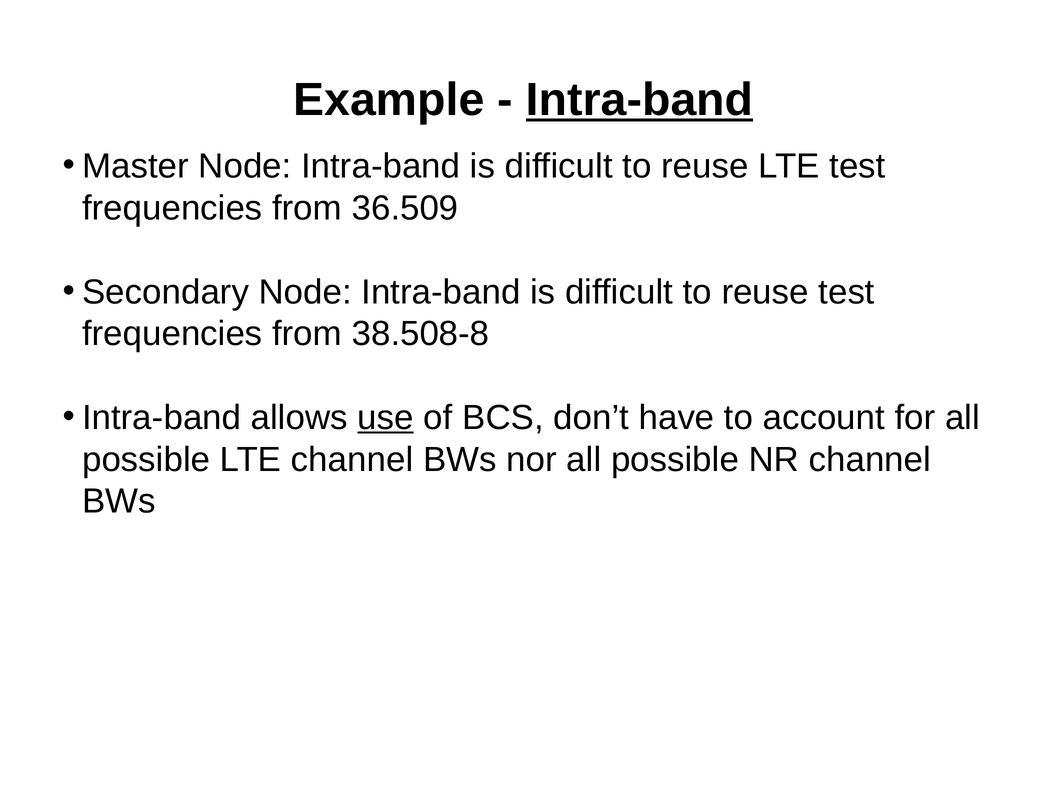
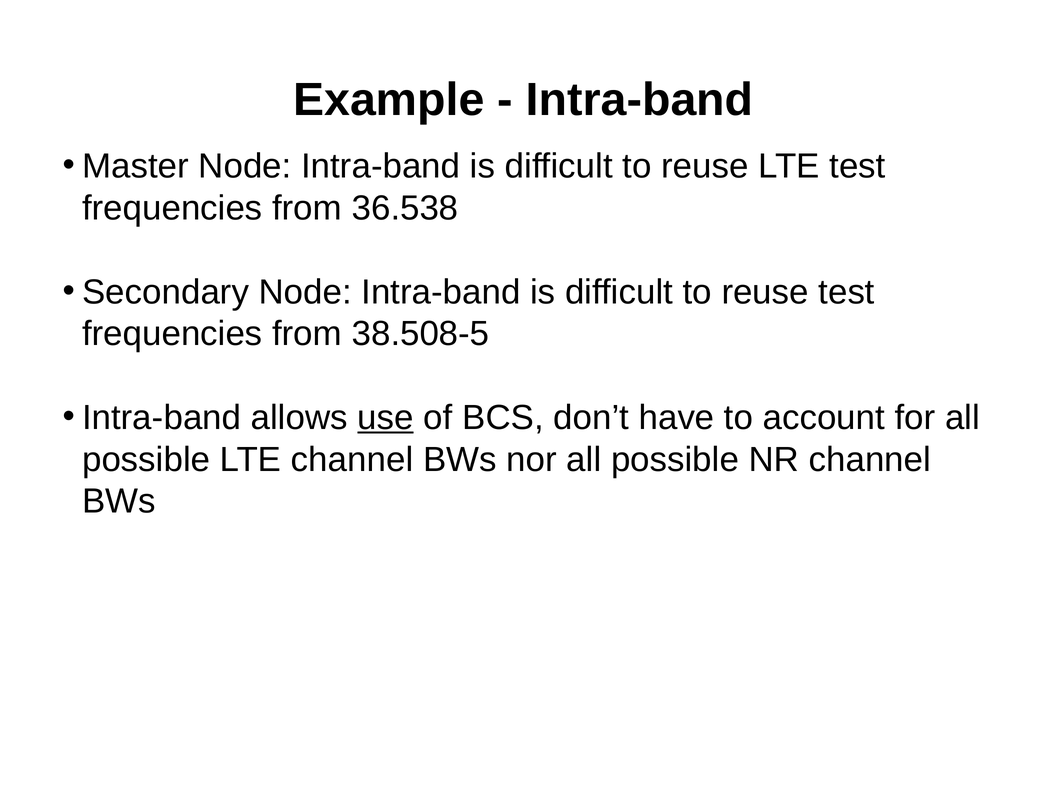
Intra-band at (640, 100) underline: present -> none
36.509: 36.509 -> 36.538
38.508-8: 38.508-8 -> 38.508-5
